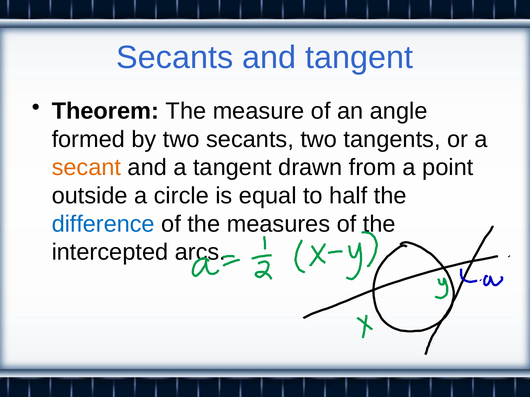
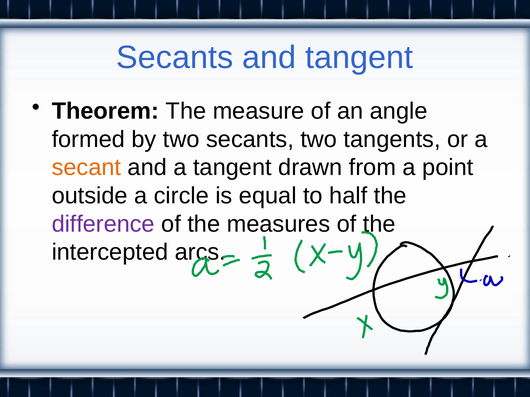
difference colour: blue -> purple
